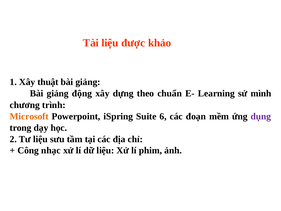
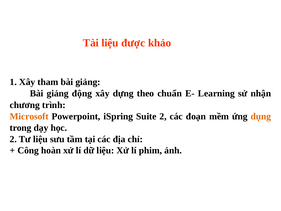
thuật: thuật -> tham
mình: mình -> nhận
Suite 6: 6 -> 2
dụng colour: purple -> orange
nhạc: nhạc -> hoàn
